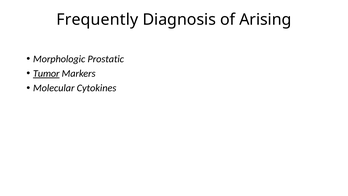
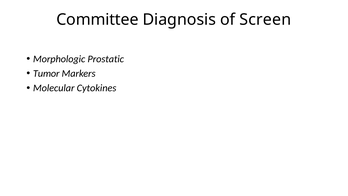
Frequently: Frequently -> Committee
Arising: Arising -> Screen
Tumor underline: present -> none
